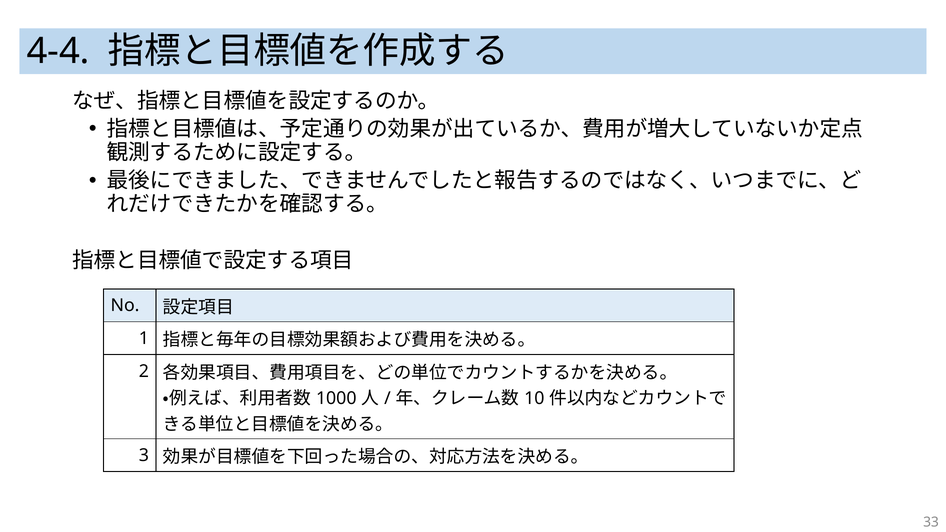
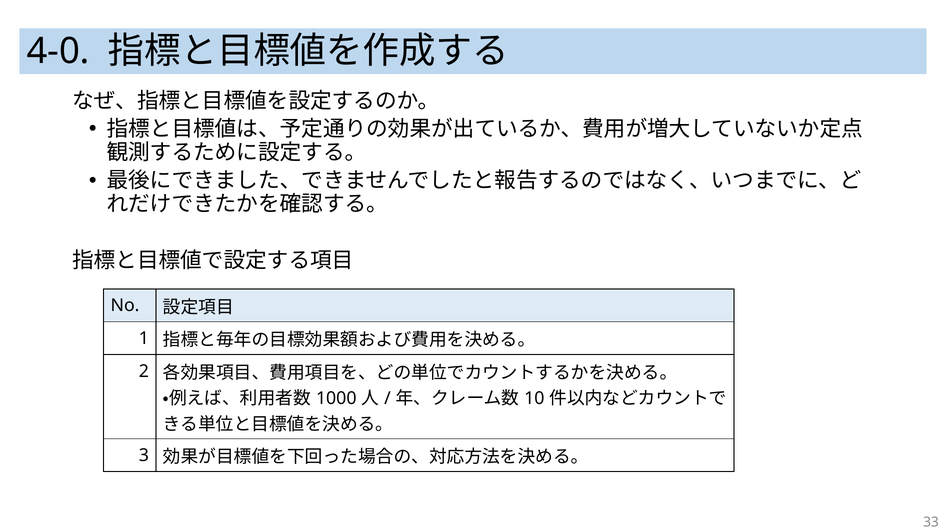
4-4: 4-4 -> 4-0
